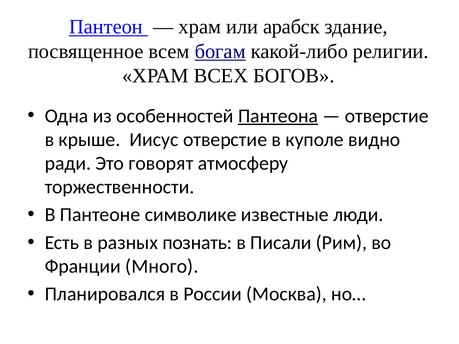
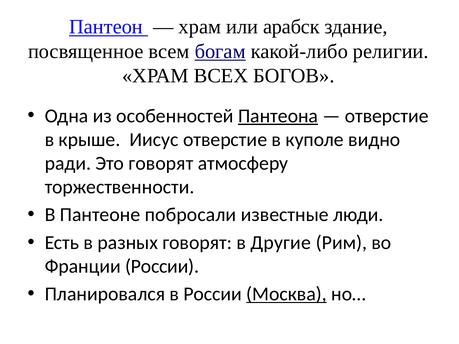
символике: символике -> побросали
разных познать: познать -> говорят
Писали: Писали -> Другие
Франции Много: Много -> России
Москва underline: none -> present
